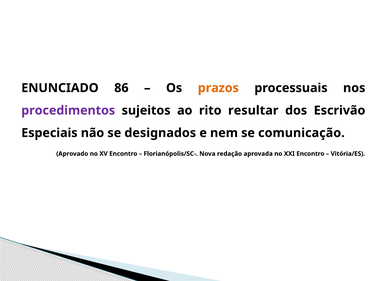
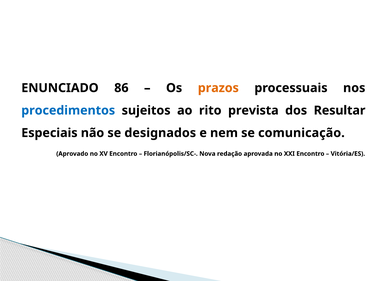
procedimentos colour: purple -> blue
resultar: resultar -> prevista
Escrivão: Escrivão -> Resultar
